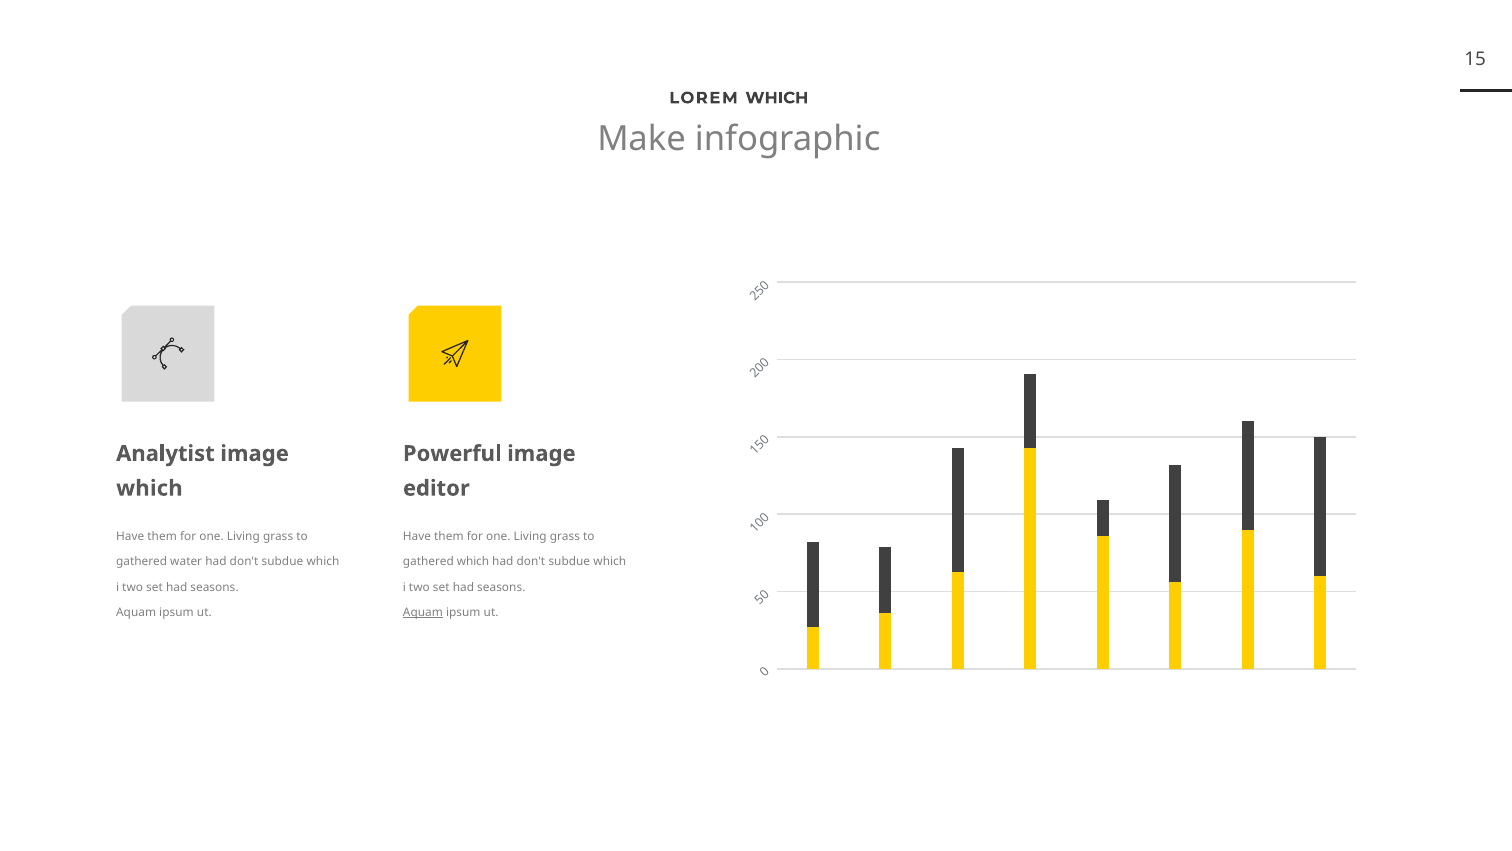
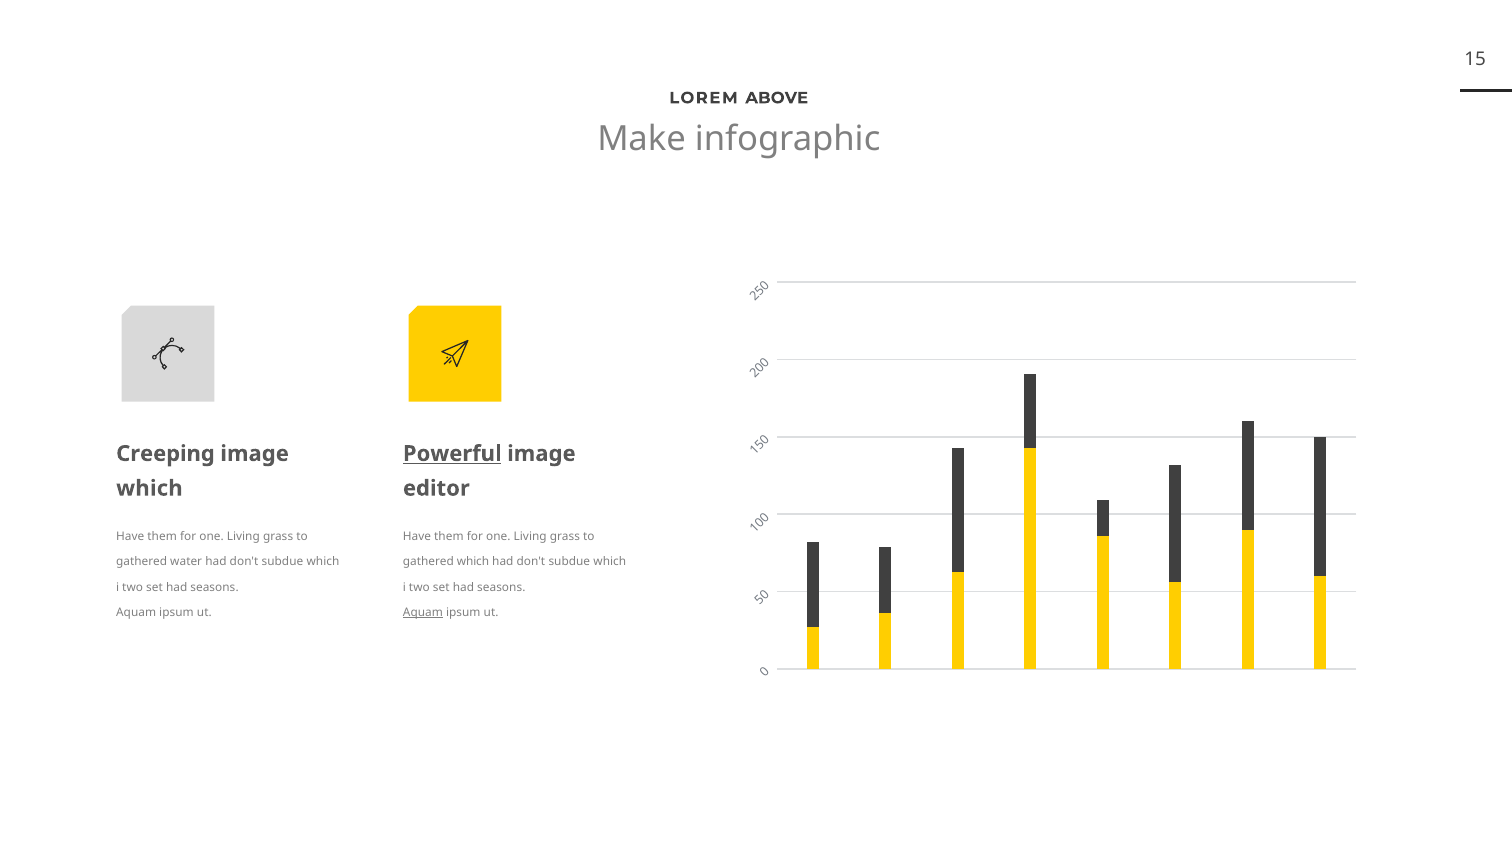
LOREM WHICH: WHICH -> ABOVE
Analytist: Analytist -> Creeping
Powerful underline: none -> present
